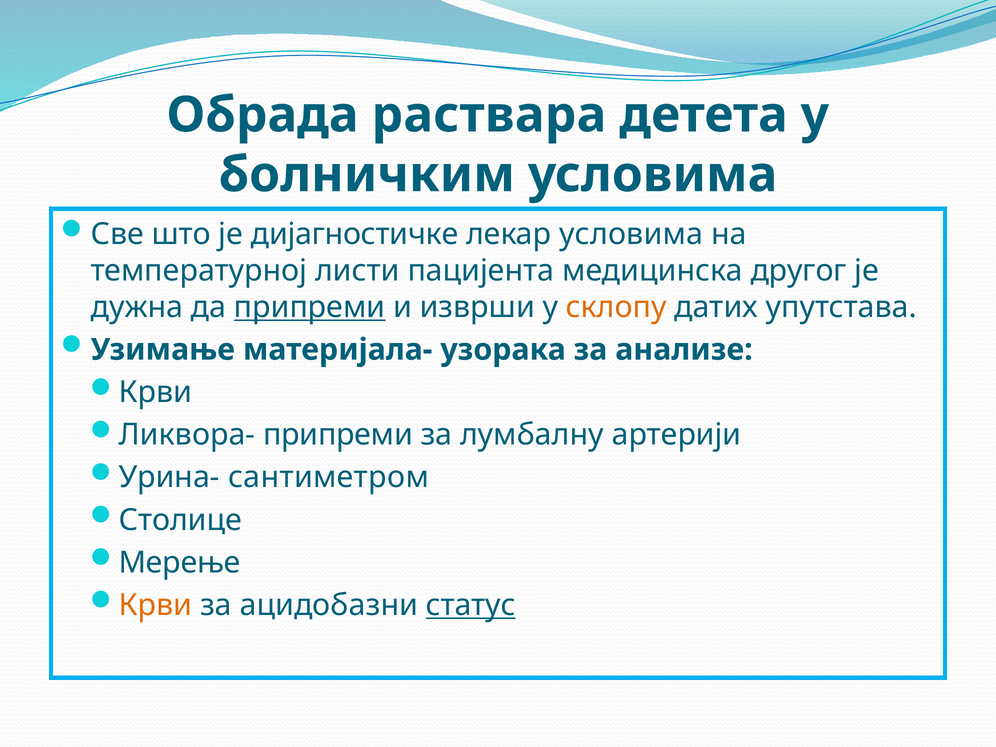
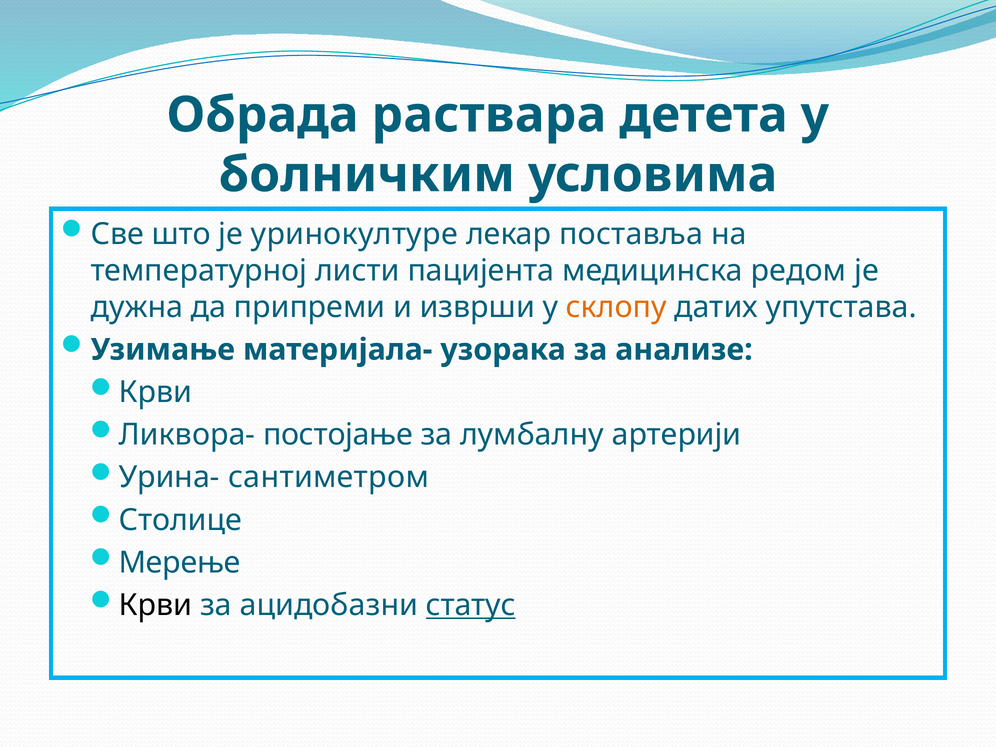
дијагностичке: дијагностичке -> уринокултуре
лекар условима: условима -> поставља
другог: другог -> редом
припреми at (310, 307) underline: present -> none
Ликвора- припреми: припреми -> постојање
Крви at (156, 605) colour: orange -> black
